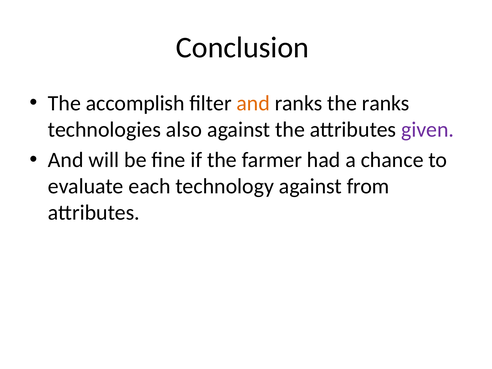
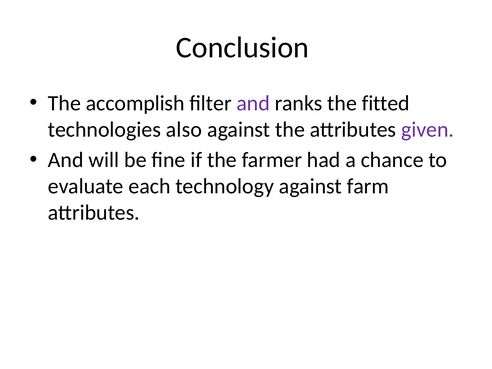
and at (253, 103) colour: orange -> purple
the ranks: ranks -> fitted
from: from -> farm
